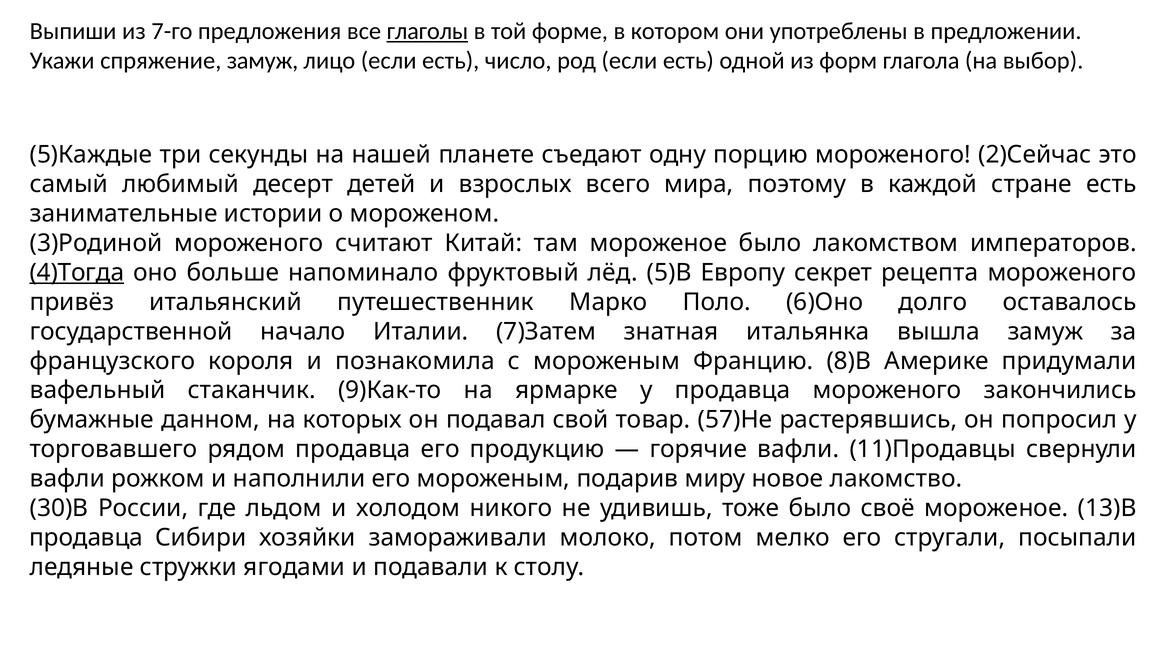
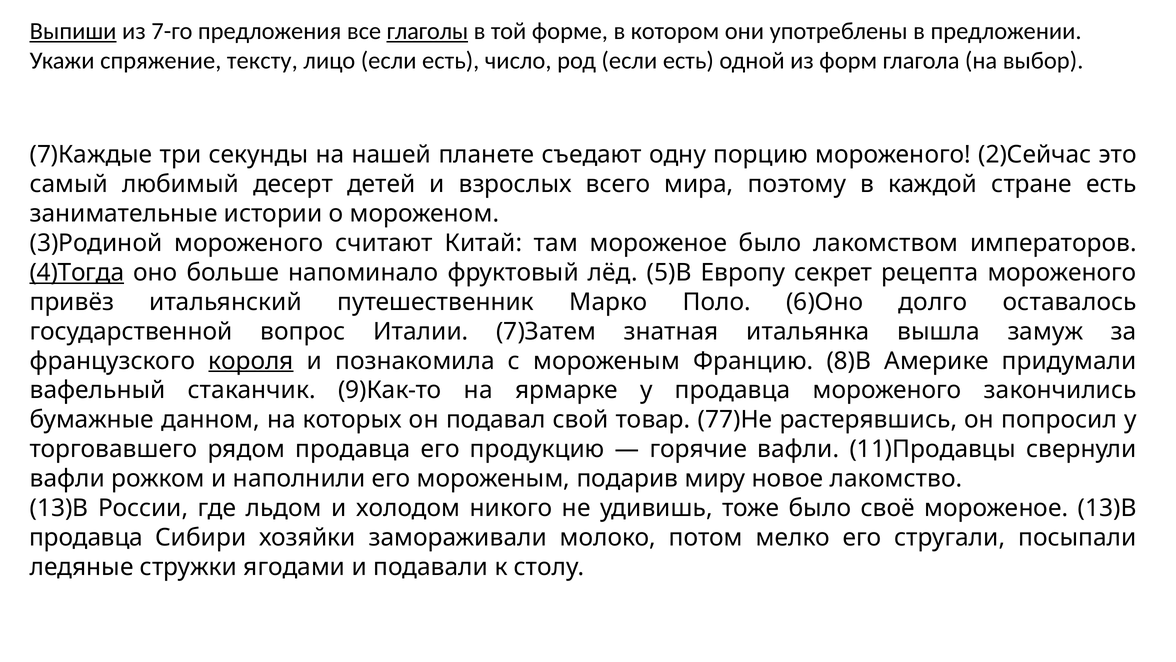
Выпиши underline: none -> present
спряжение замуж: замуж -> тексту
5)Каждые: 5)Каждые -> 7)Каждые
начало: начало -> вопрос
короля underline: none -> present
57)Не: 57)Не -> 77)Не
30)В at (59, 508): 30)В -> 13)В
